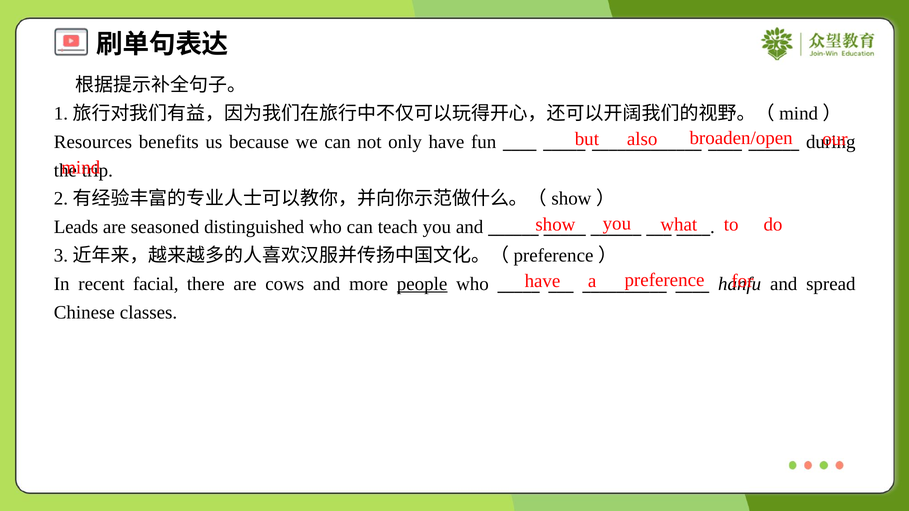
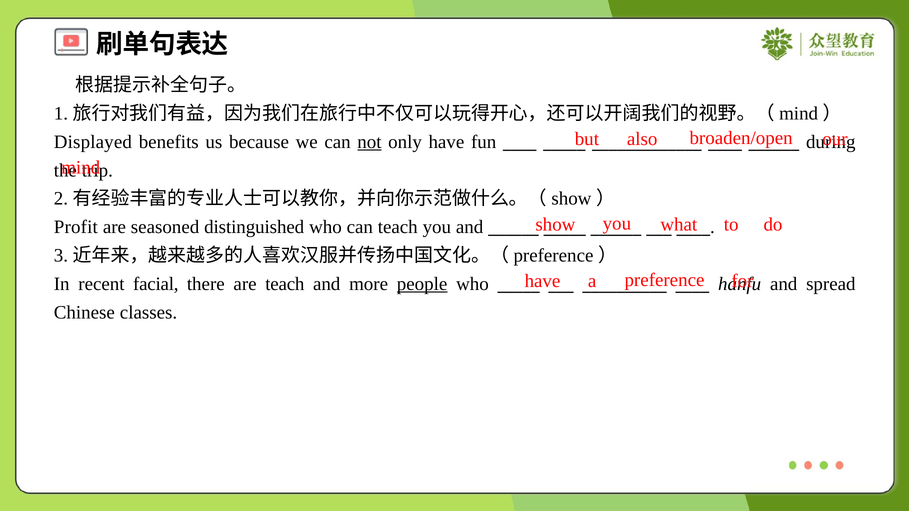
Resources: Resources -> Displayed
not underline: none -> present
Leads: Leads -> Profit
are cows: cows -> teach
